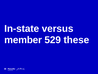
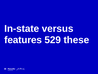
member: member -> features
